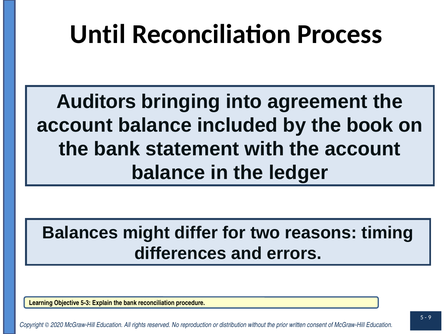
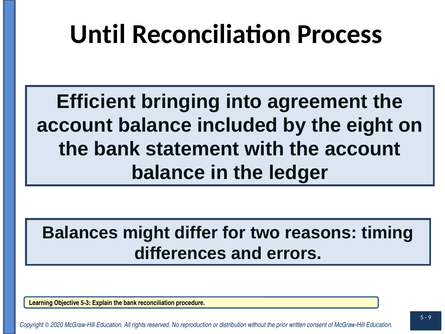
Auditors: Auditors -> Efficient
book: book -> eight
